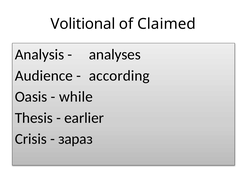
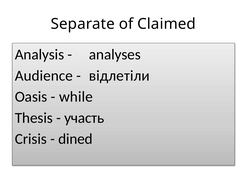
Volitional: Volitional -> Separate
according: according -> відлетіли
earlier: earlier -> участь
зараз: зараз -> dined
